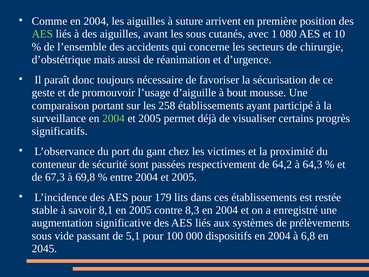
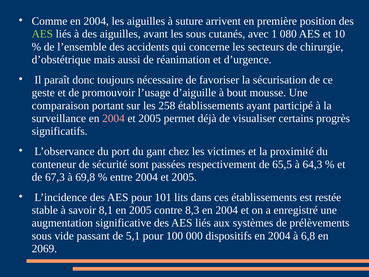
2004 at (113, 118) colour: light green -> pink
64,2: 64,2 -> 65,5
179: 179 -> 101
2045: 2045 -> 2069
